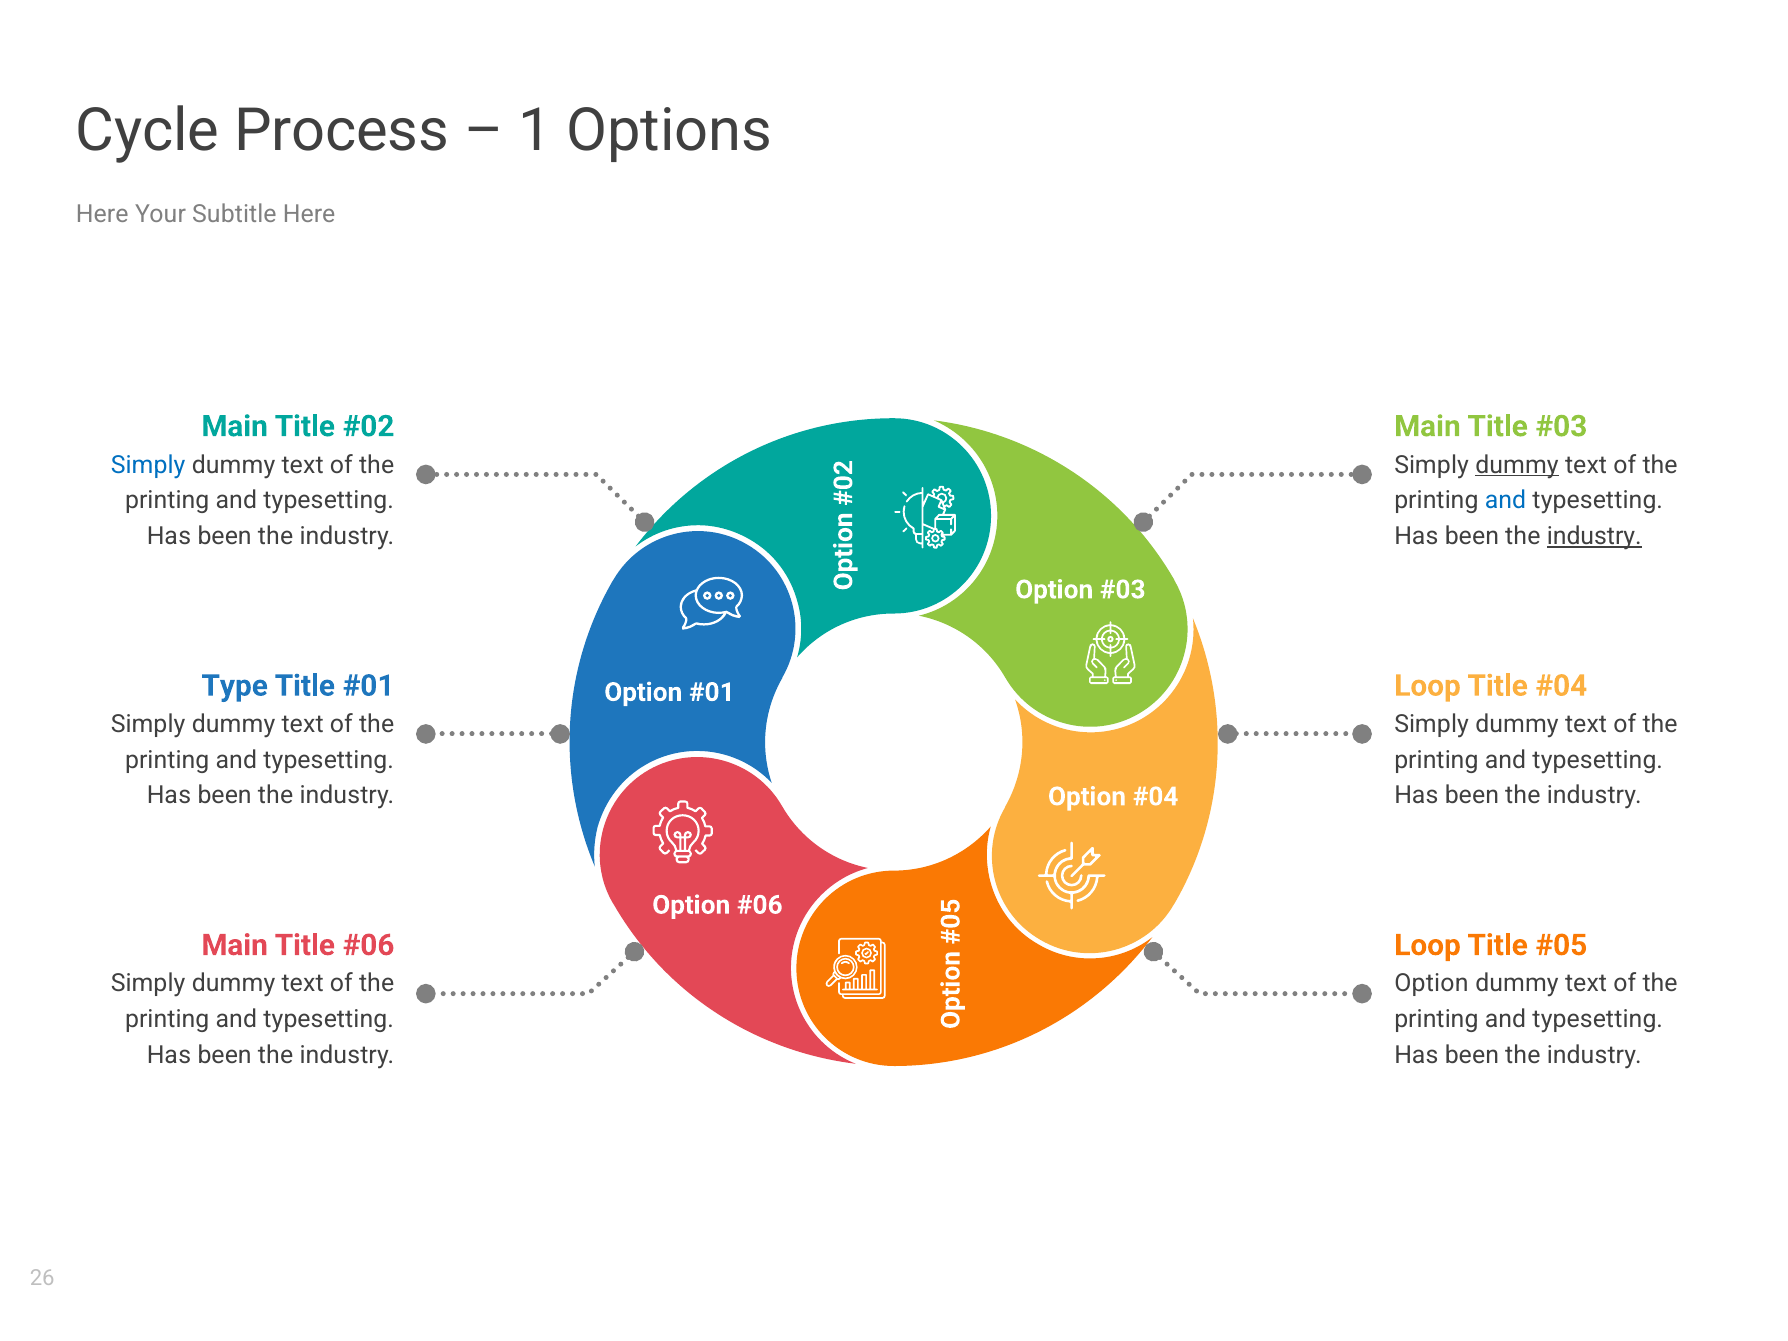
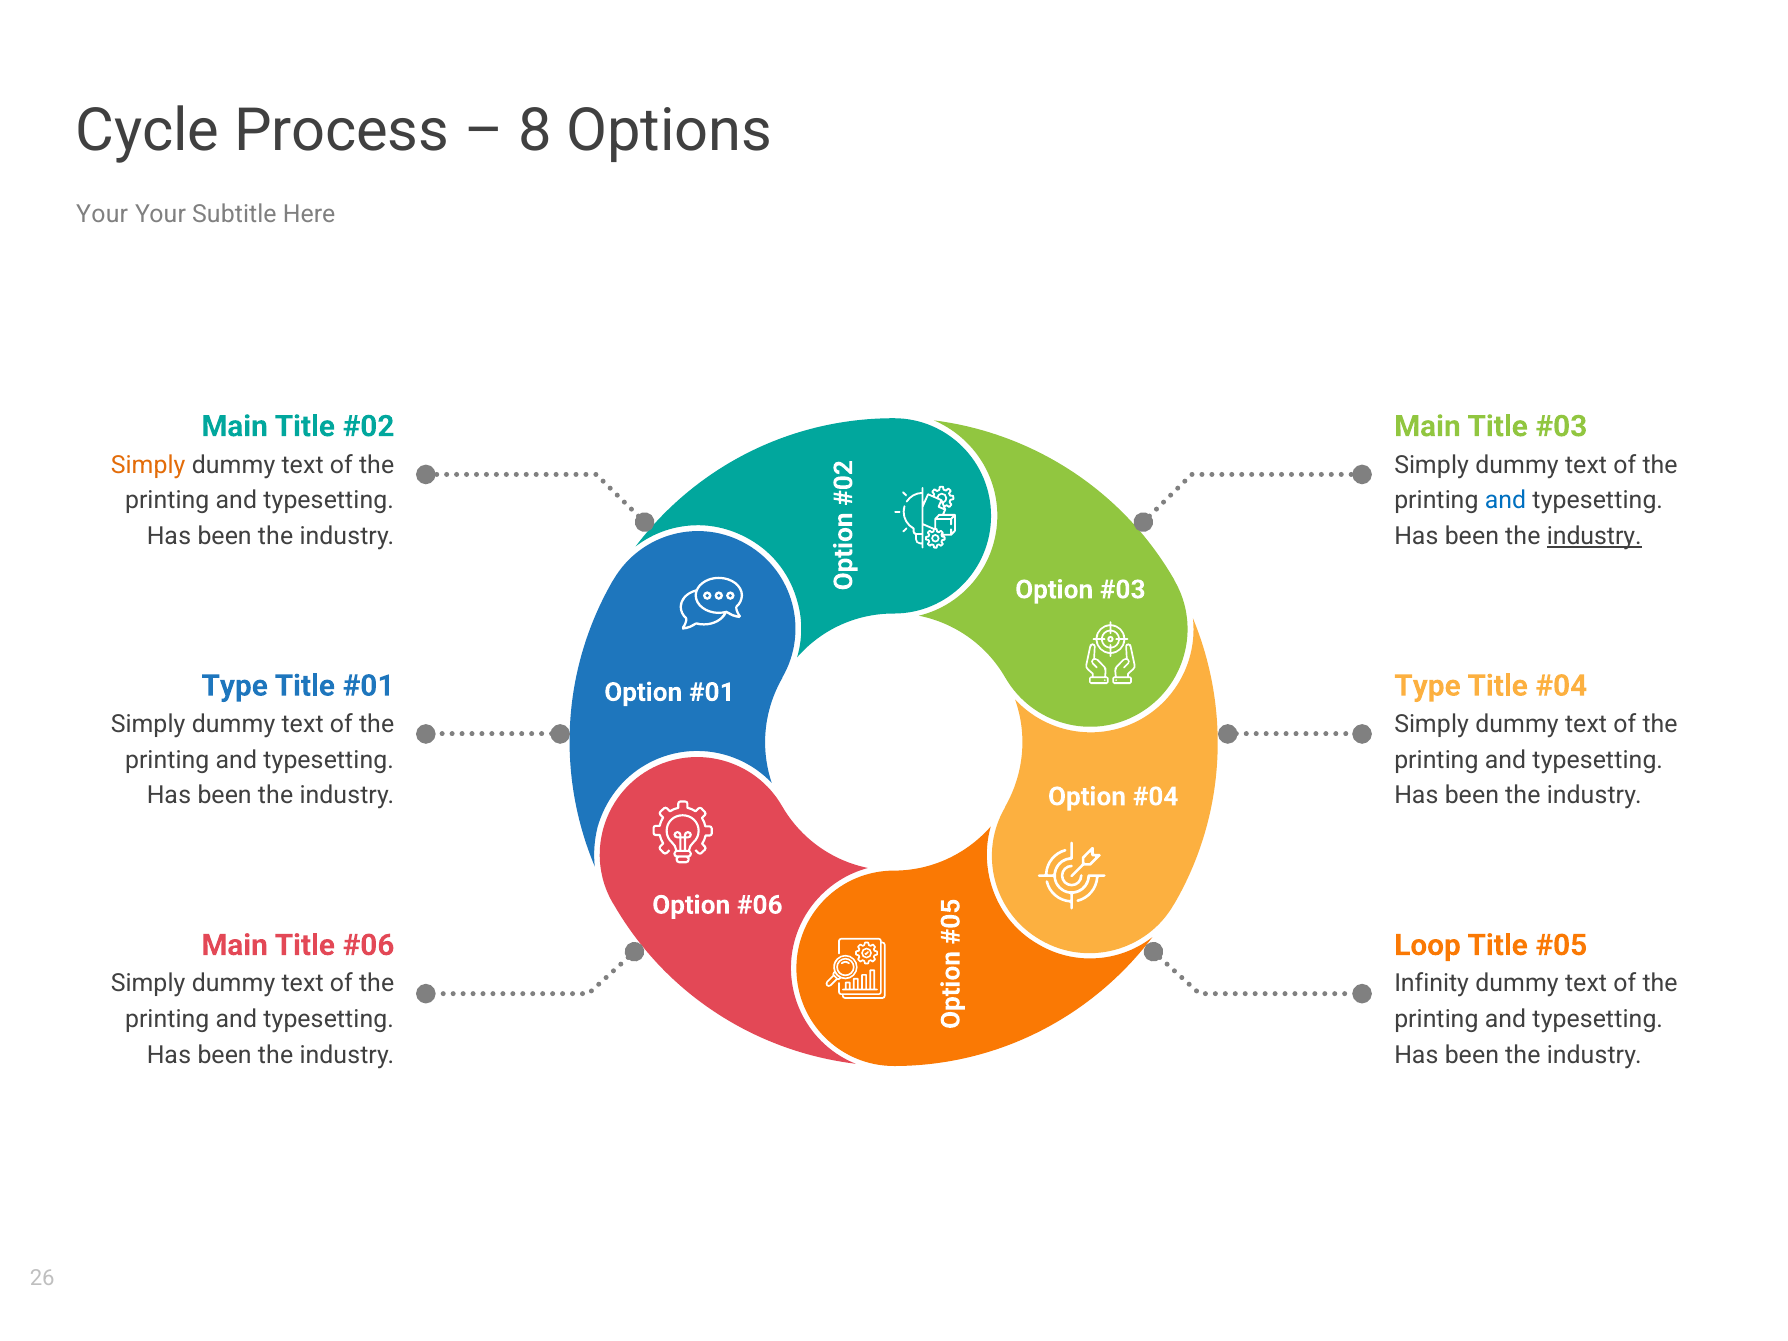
1: 1 -> 8
Here at (102, 215): Here -> Your
Simply at (148, 465) colour: blue -> orange
dummy at (1517, 465) underline: present -> none
Loop at (1428, 686): Loop -> Type
Option at (1431, 984): Option -> Infinity
